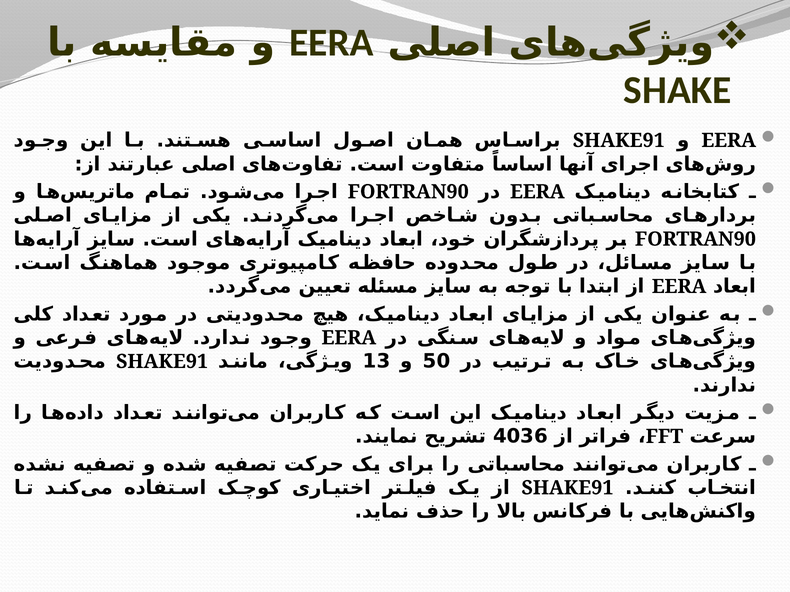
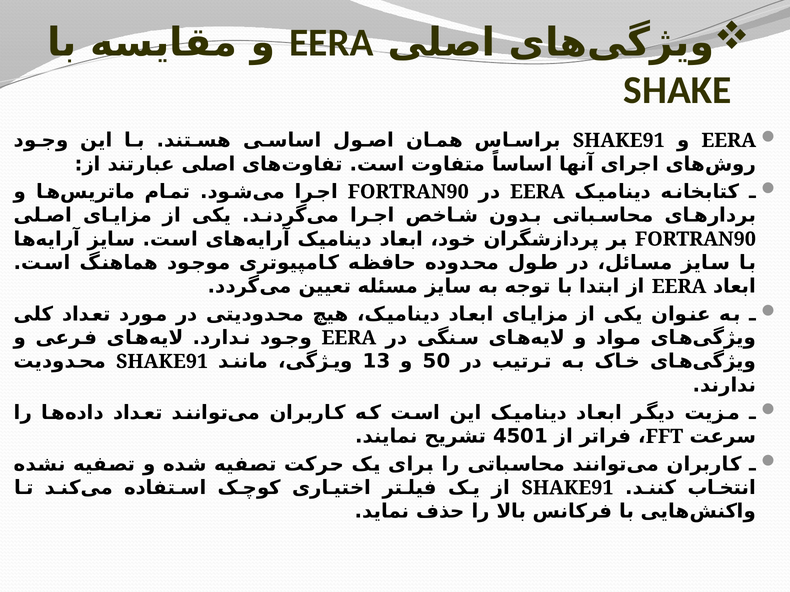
4036: 4036 -> 4501
